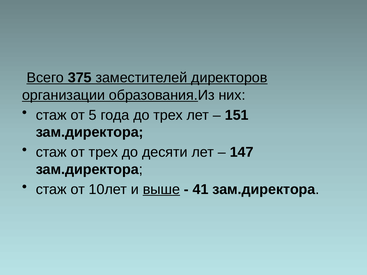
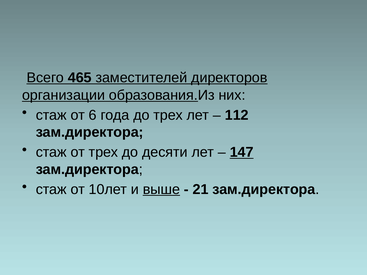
375: 375 -> 465
5: 5 -> 6
151: 151 -> 112
147 underline: none -> present
41: 41 -> 21
